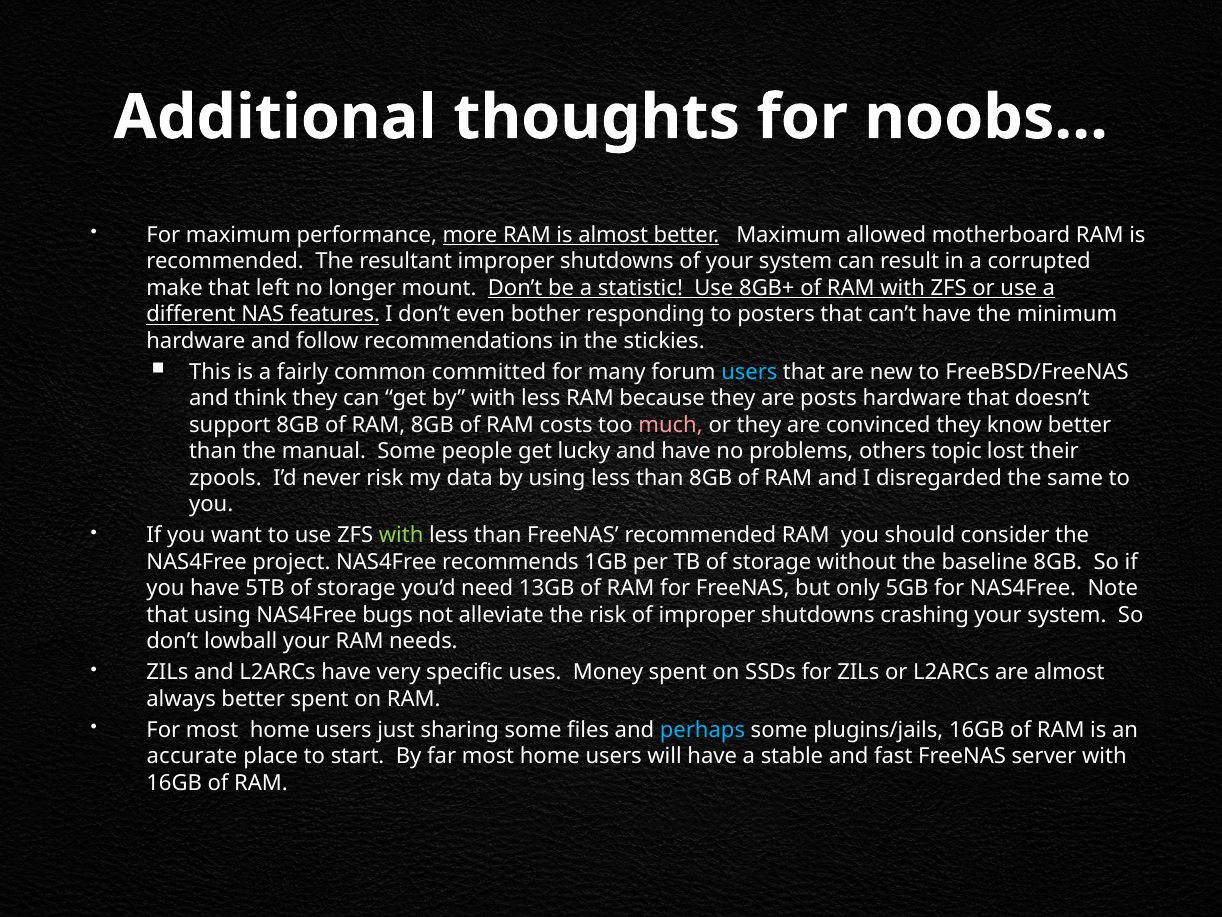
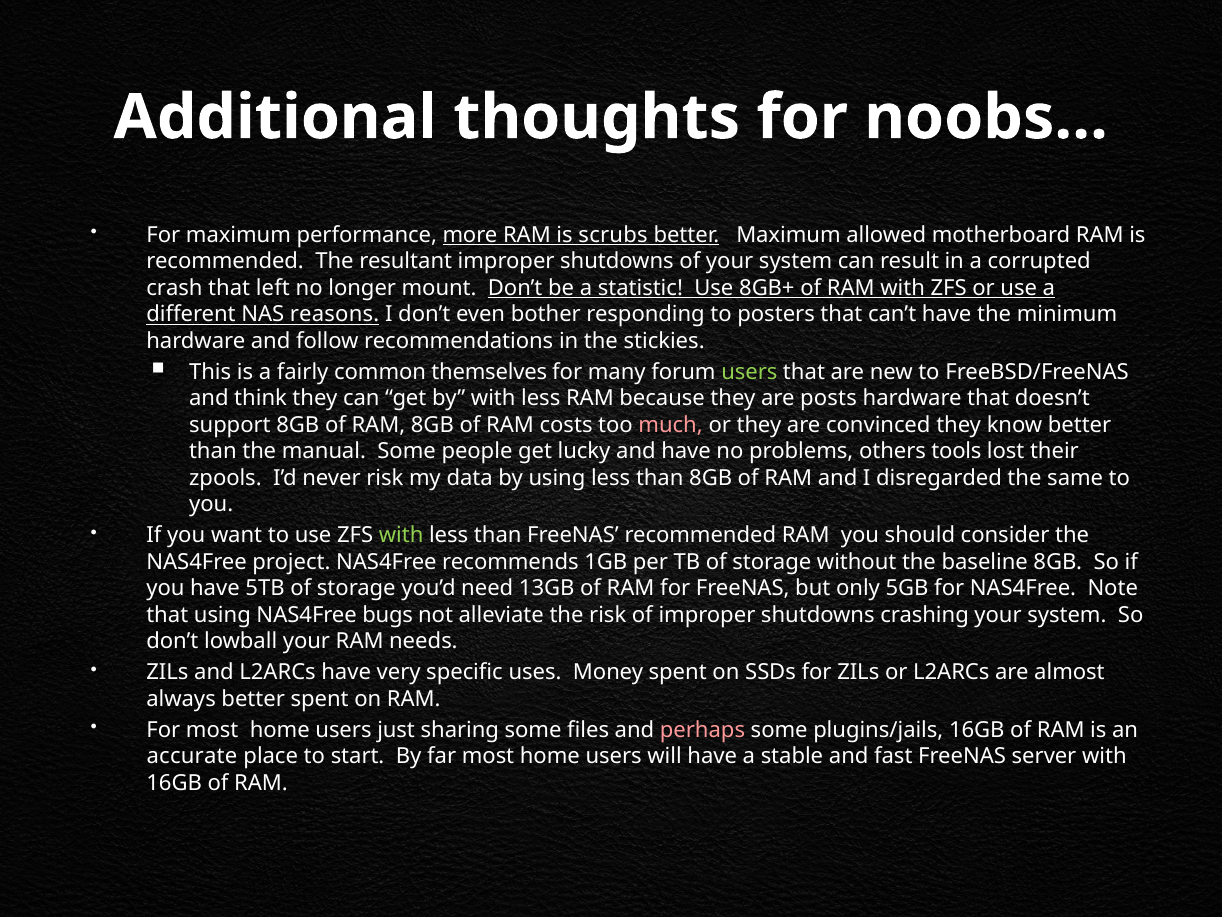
is almost: almost -> scrubs
make: make -> crash
features: features -> reasons
committed: committed -> themselves
users at (749, 372) colour: light blue -> light green
topic: topic -> tools
perhaps colour: light blue -> pink
